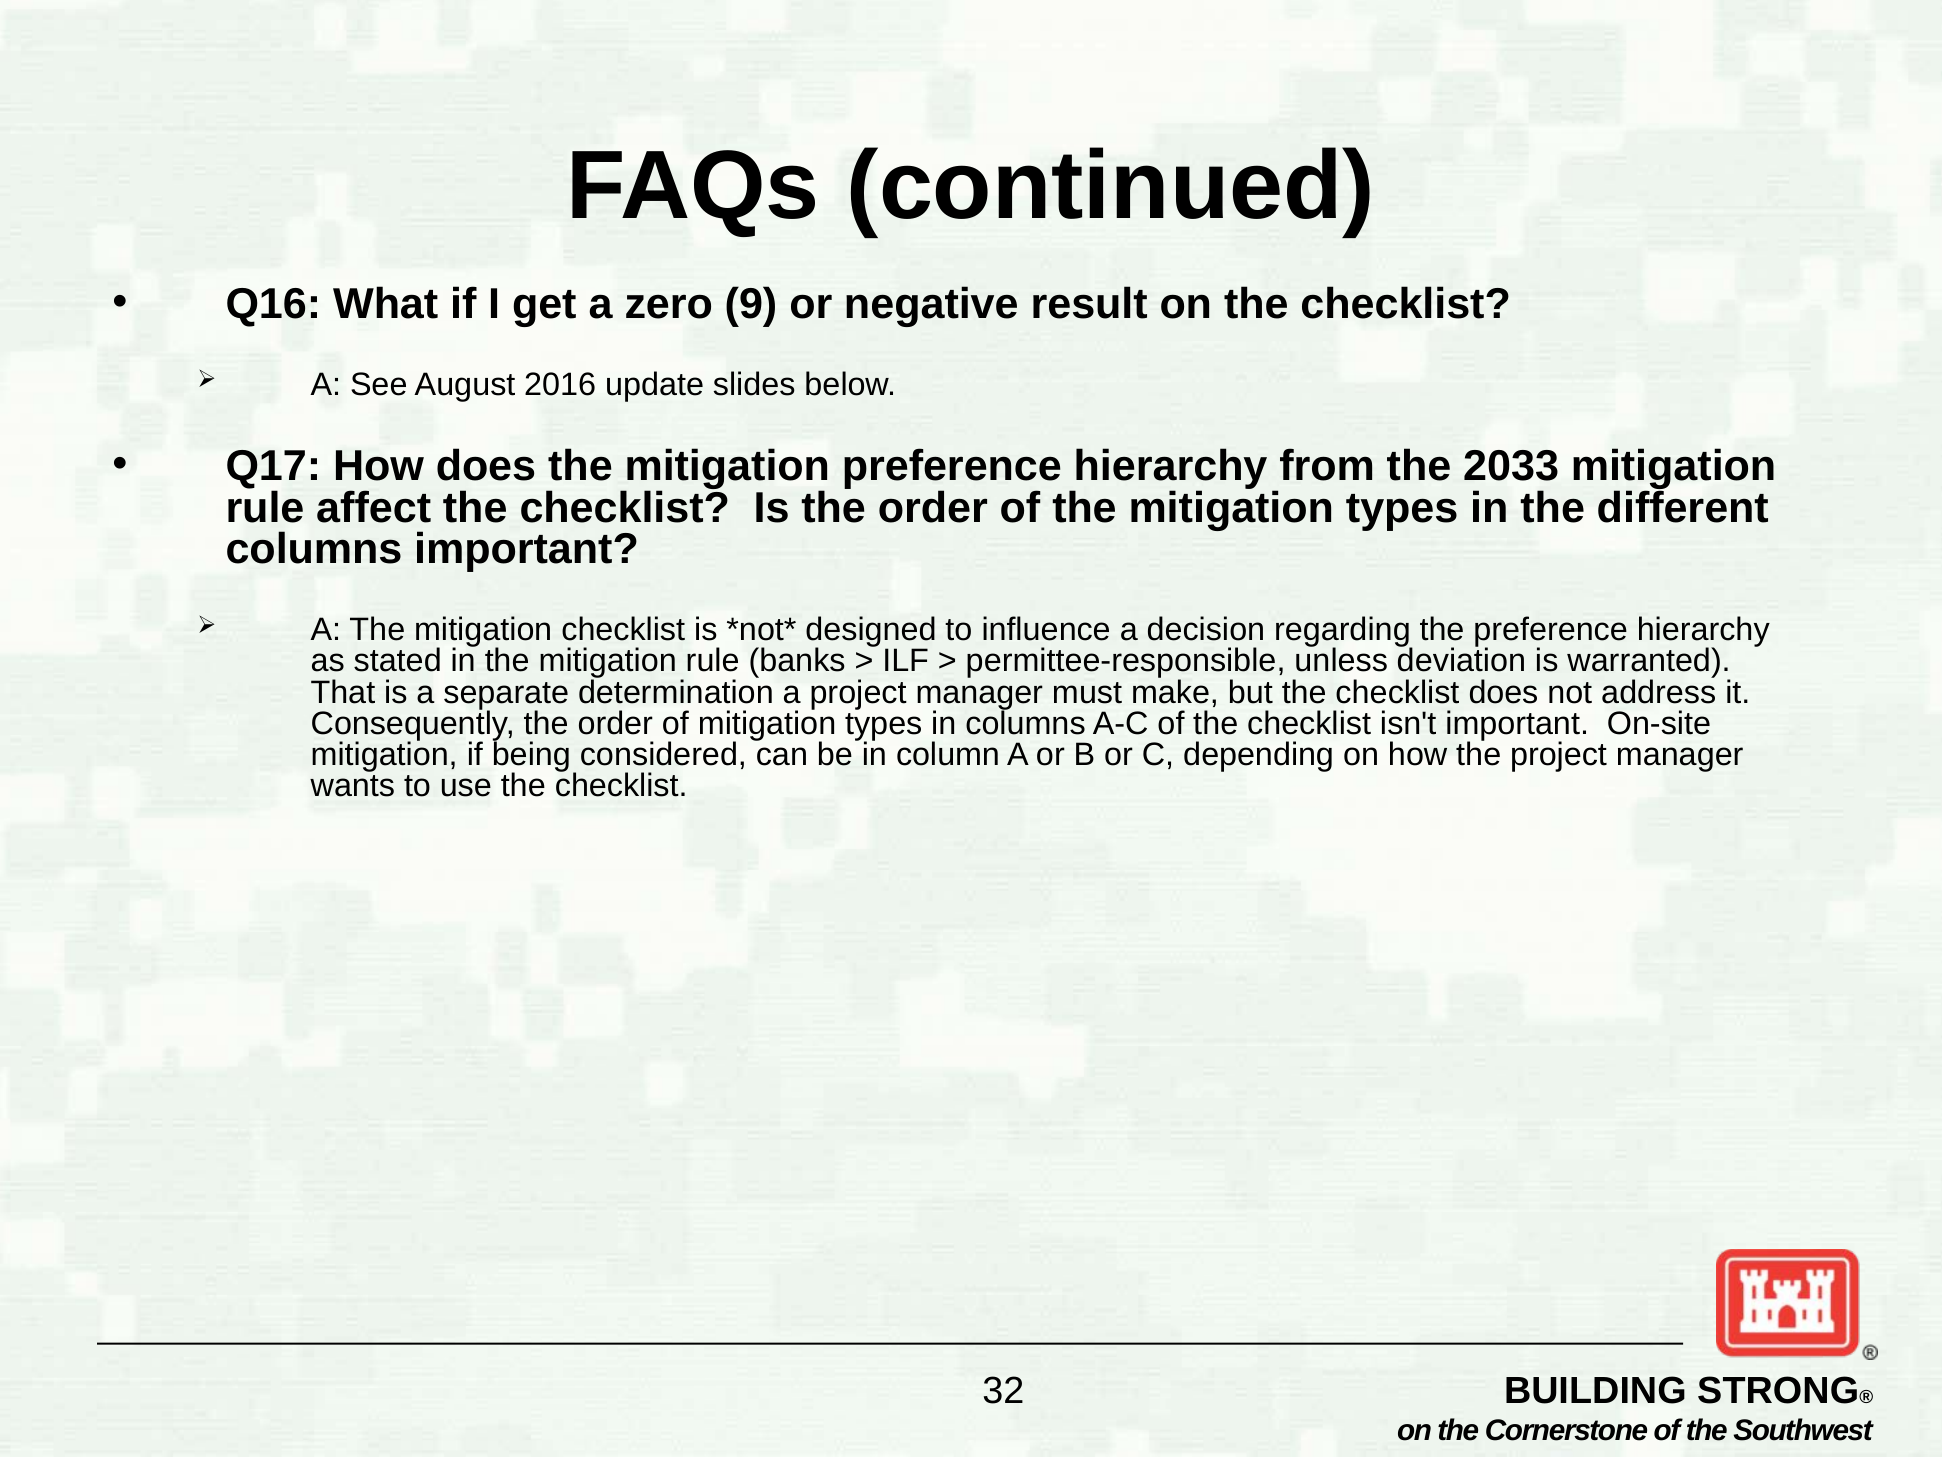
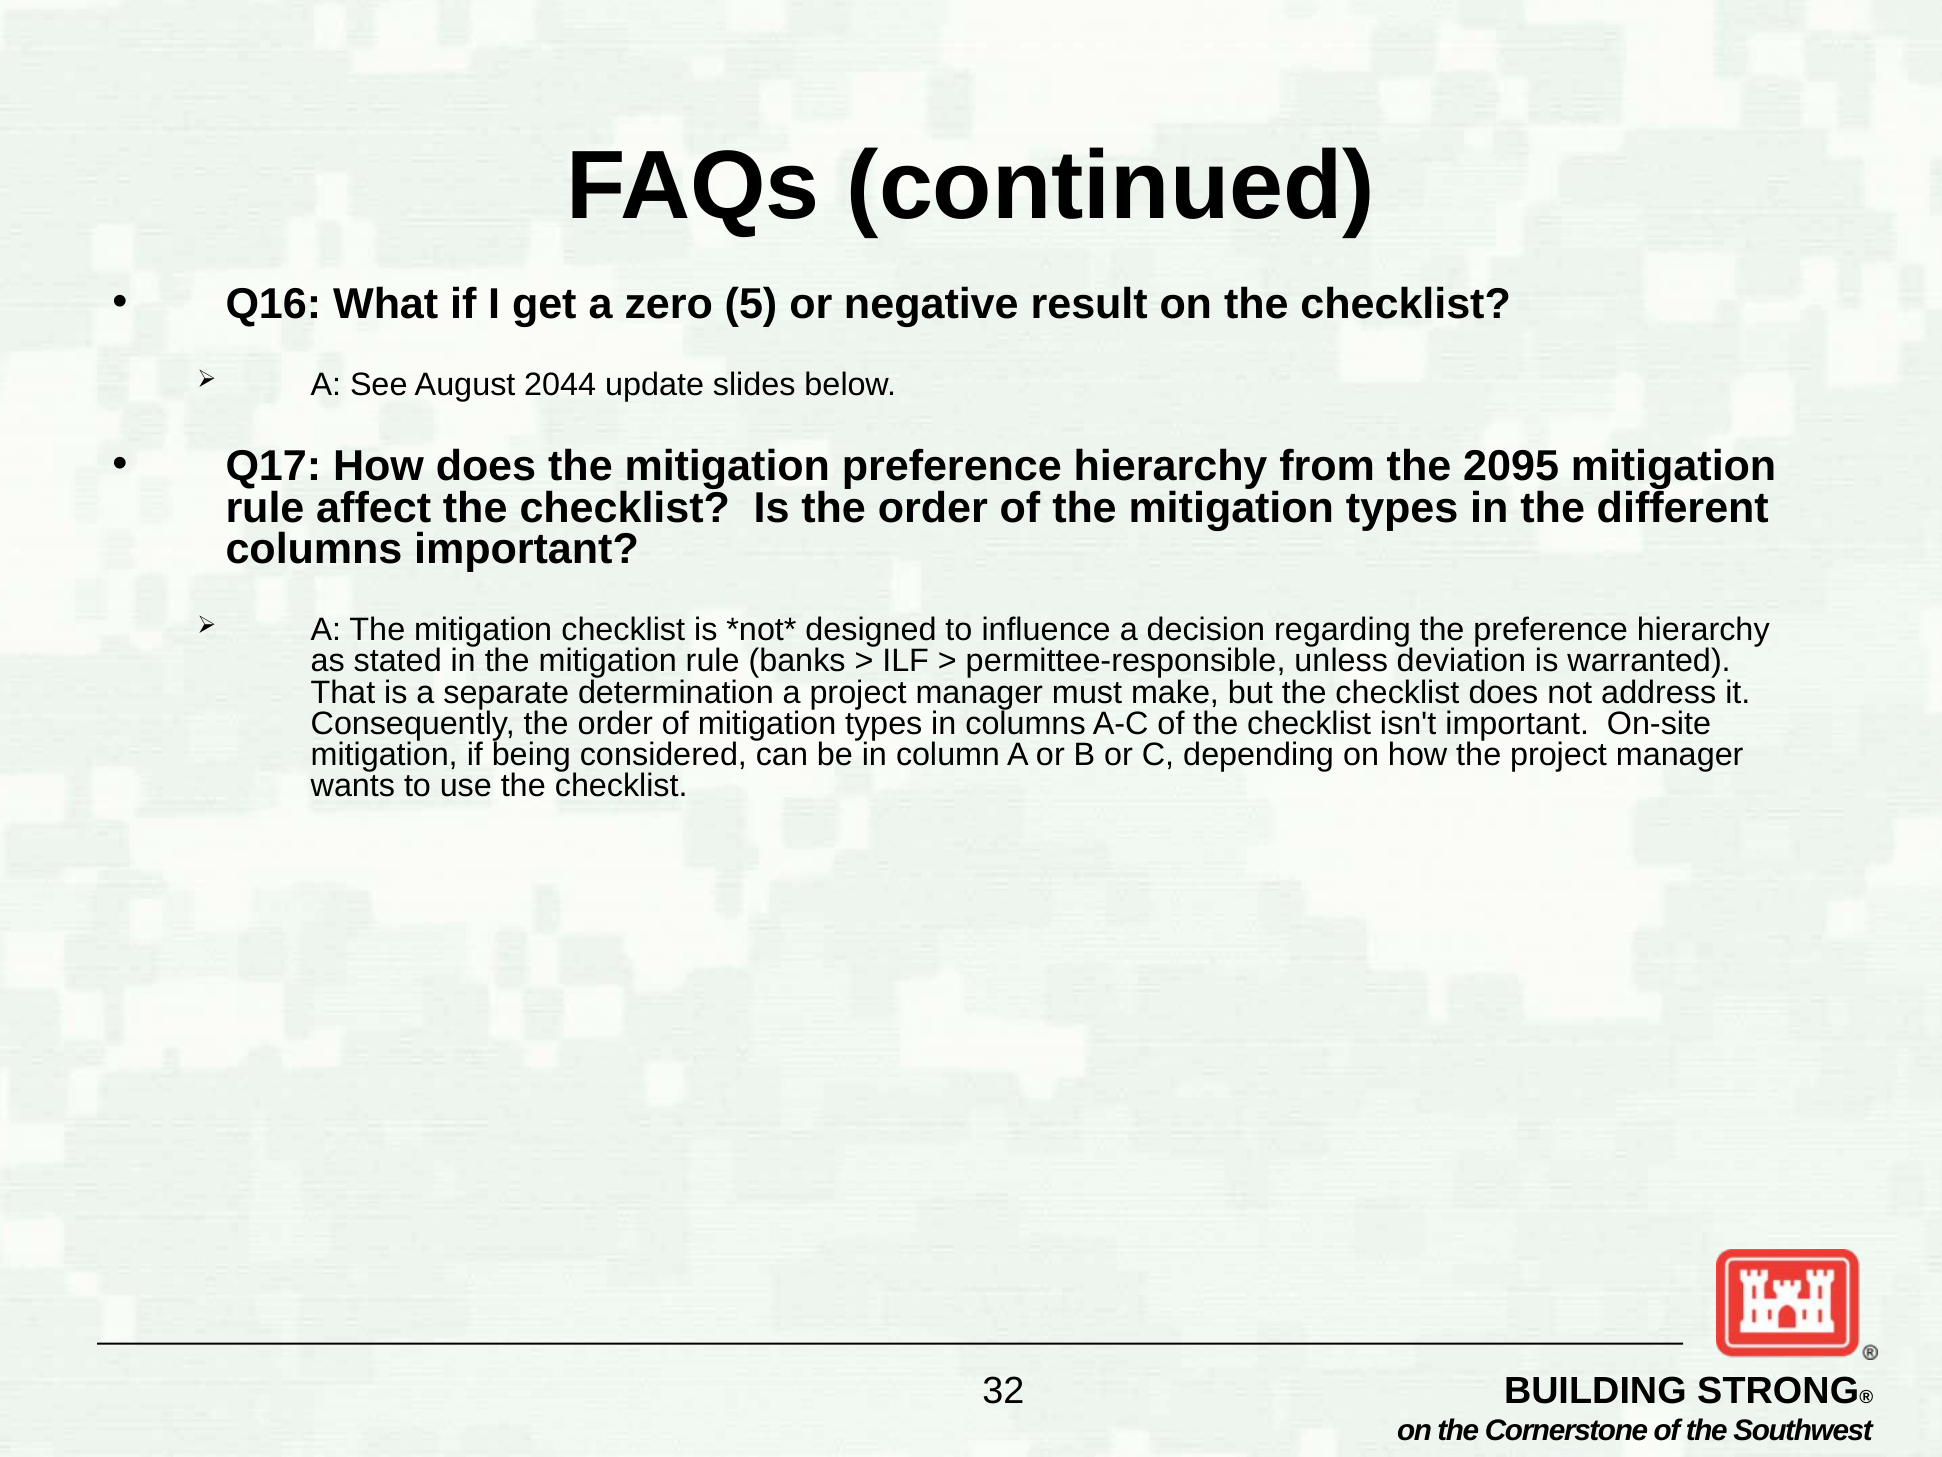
9: 9 -> 5
2016: 2016 -> 2044
2033: 2033 -> 2095
